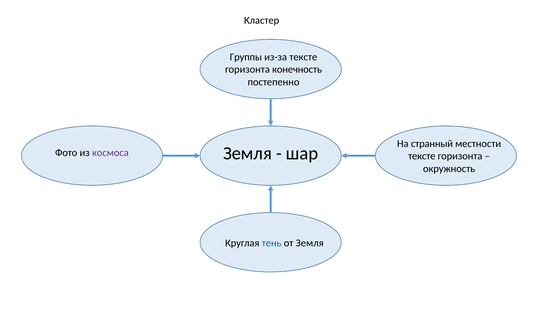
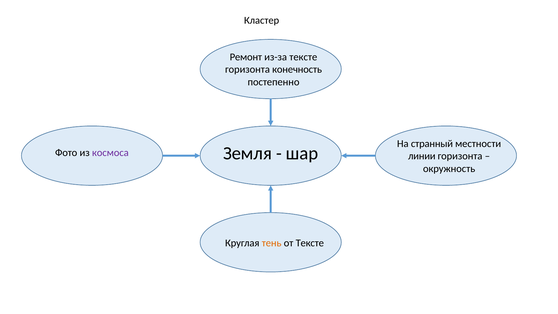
Группы: Группы -> Ремонт
тексте at (422, 156): тексте -> линии
тень colour: blue -> orange
от Земля: Земля -> Тексте
